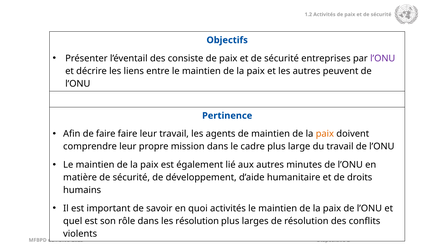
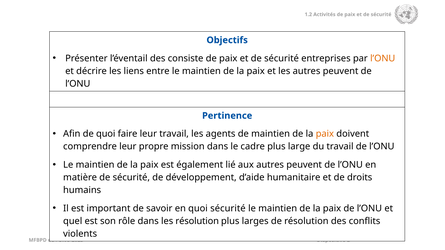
l’ONU at (383, 58) colour: purple -> orange
de faire: faire -> quoi
aux autres minutes: minutes -> peuvent
quoi activités: activités -> sécurité
